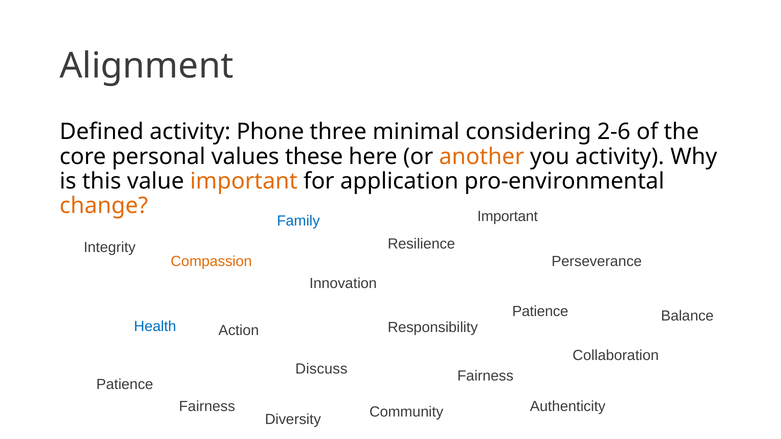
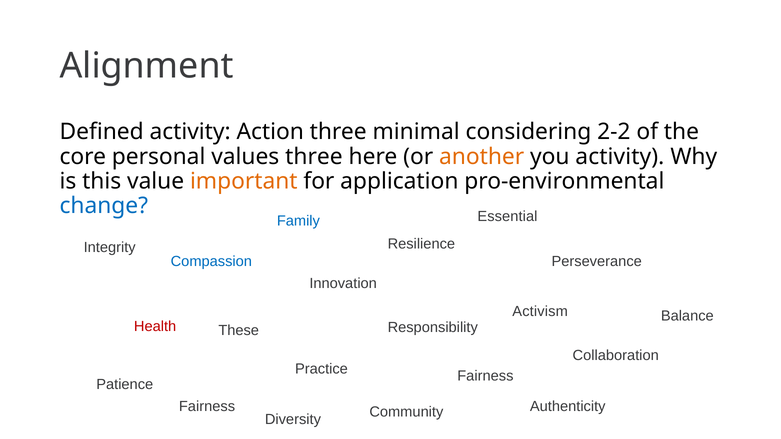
Phone: Phone -> Action
2-6: 2-6 -> 2-2
values these: these -> three
change colour: orange -> blue
Important at (508, 216): Important -> Essential
Compassion colour: orange -> blue
Patience at (540, 311): Patience -> Activism
Health colour: blue -> red
Action: Action -> These
Discuss: Discuss -> Practice
